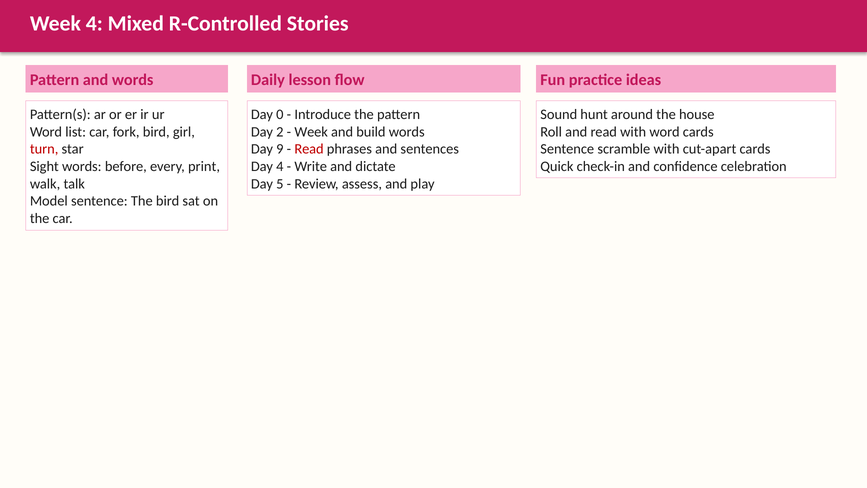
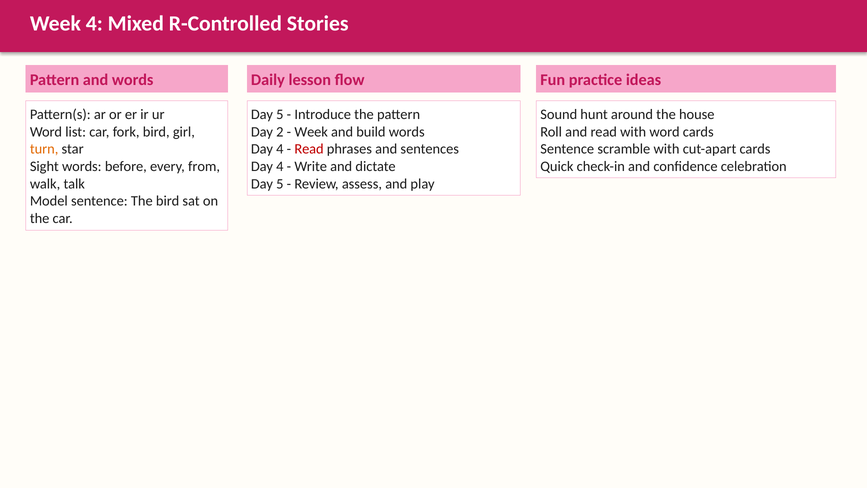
0 at (280, 114): 0 -> 5
turn colour: red -> orange
9 at (280, 149): 9 -> 4
print: print -> from
